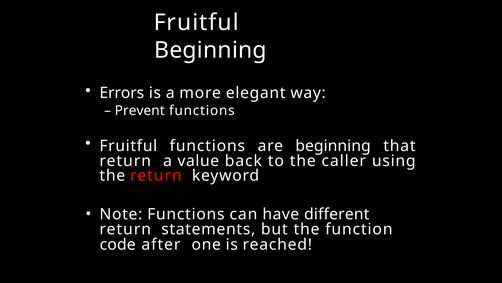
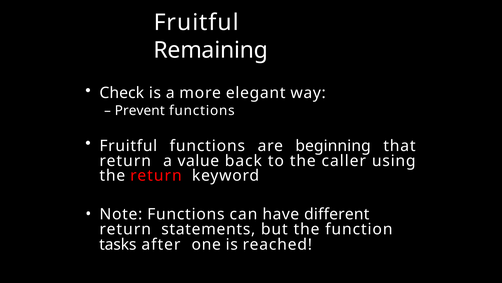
Beginning at (210, 50): Beginning -> Remaining
Errors: Errors -> Check
code: code -> tasks
